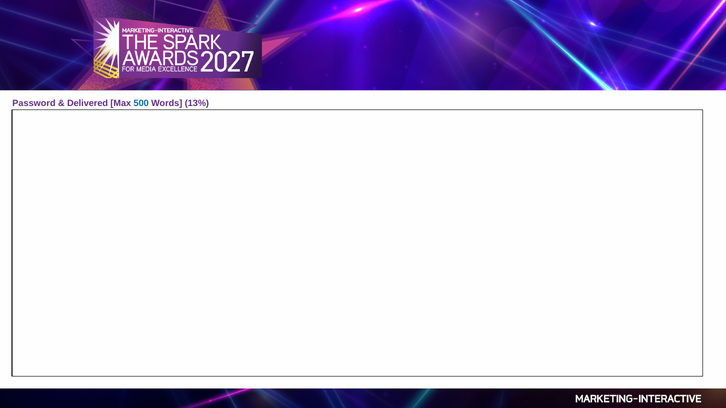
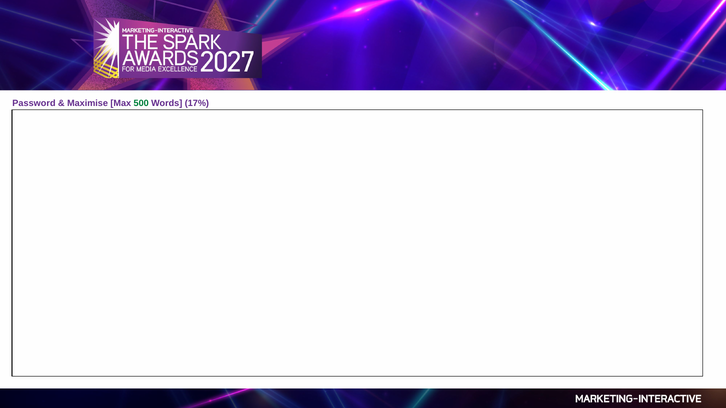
Delivered: Delivered -> Maximise
500 colour: blue -> green
13%: 13% -> 17%
